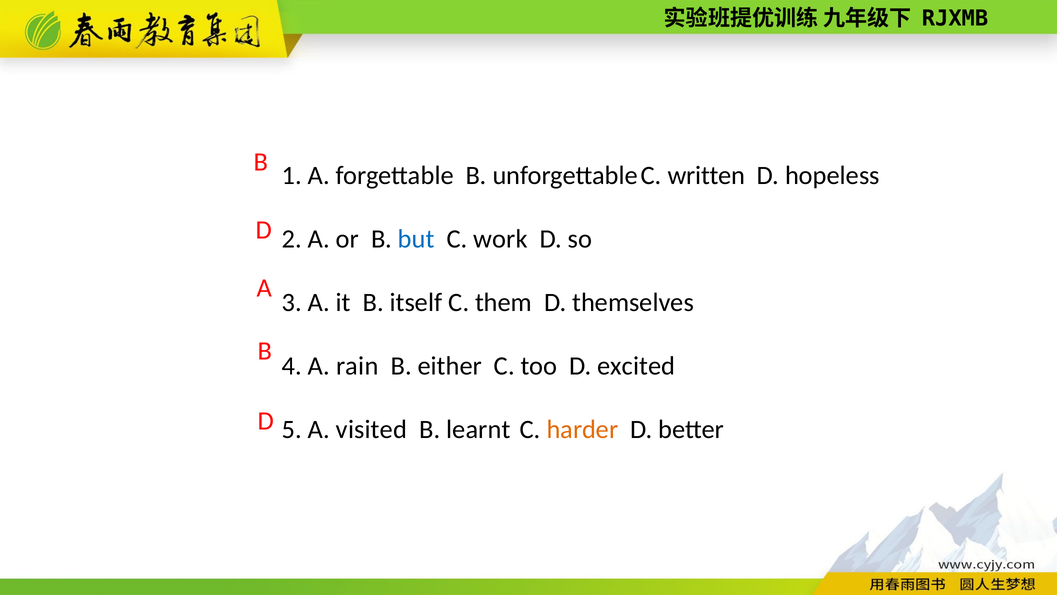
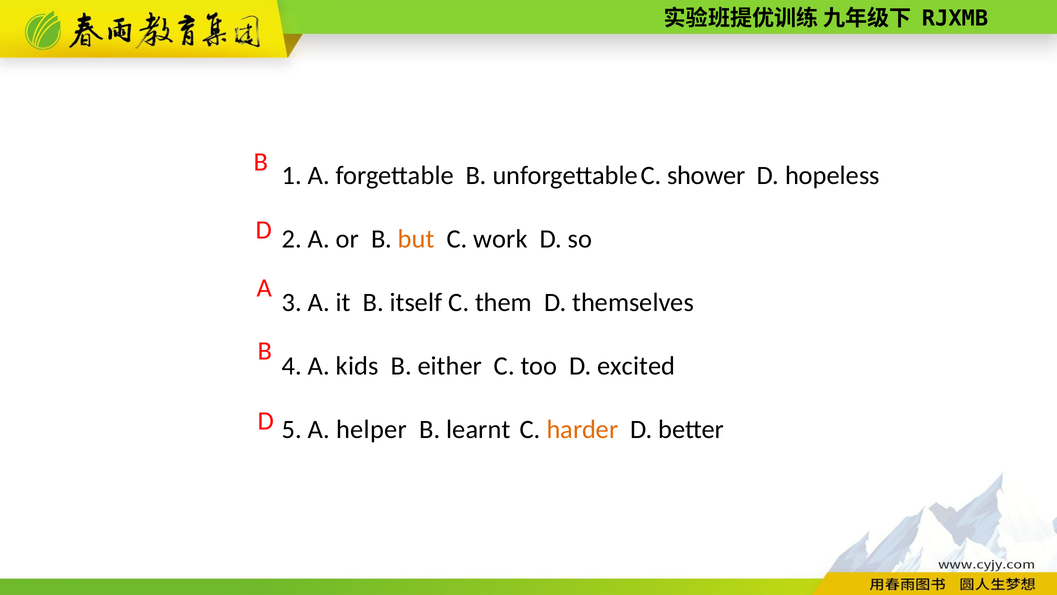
written: written -> shower
but colour: blue -> orange
rain: rain -> kids
visited: visited -> helper
